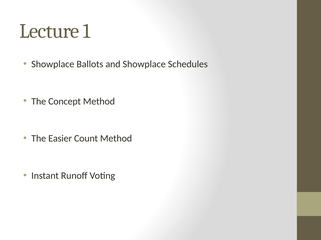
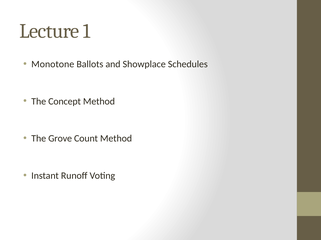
Showplace at (53, 64): Showplace -> Monotone
Easier: Easier -> Grove
